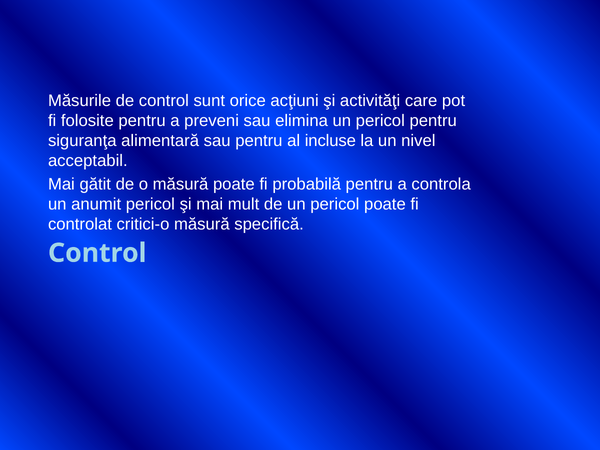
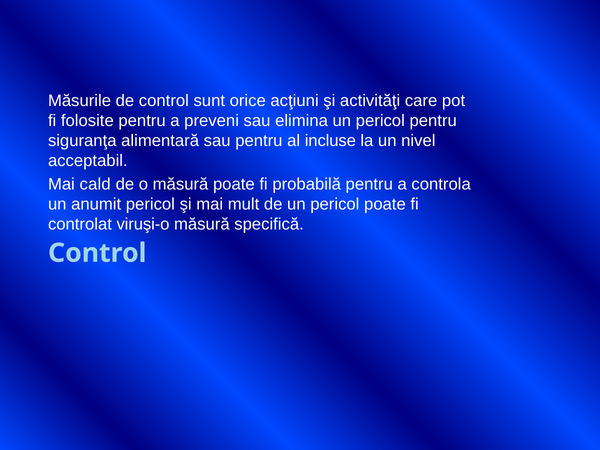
gătit: gătit -> cald
critici-o: critici-o -> viruşi-o
